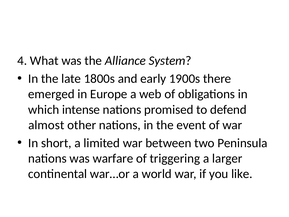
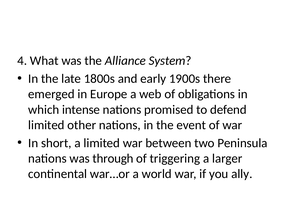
almost at (46, 125): almost -> limited
warfare: warfare -> through
like: like -> ally
